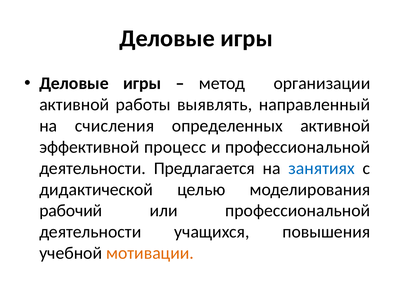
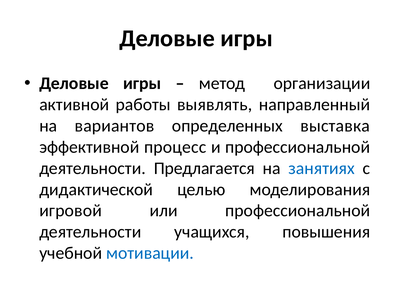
счисления: счисления -> вариантов
определенных активной: активной -> выставка
рабочий: рабочий -> игровой
мотивации colour: orange -> blue
